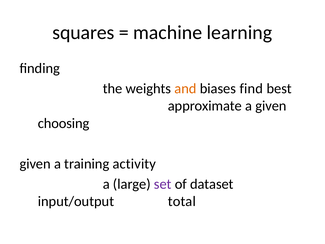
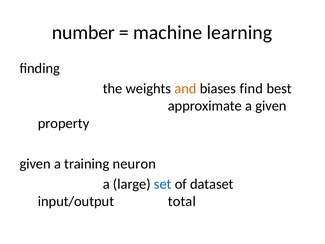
squares: squares -> number
choosing: choosing -> property
activity: activity -> neuron
set colour: purple -> blue
